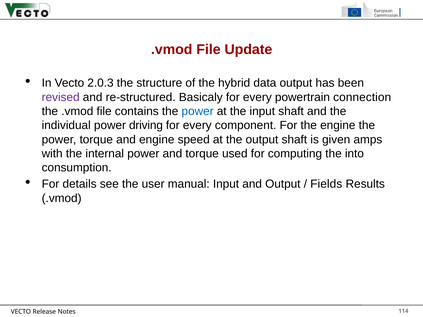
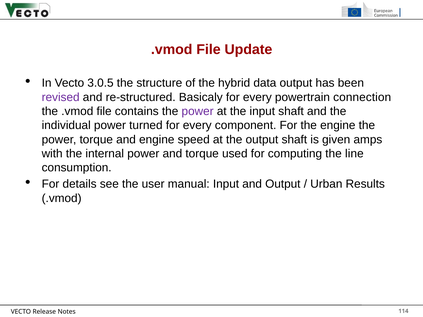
2.0.3: 2.0.3 -> 3.0.5
power at (198, 111) colour: blue -> purple
driving: driving -> turned
into: into -> line
Fields: Fields -> Urban
